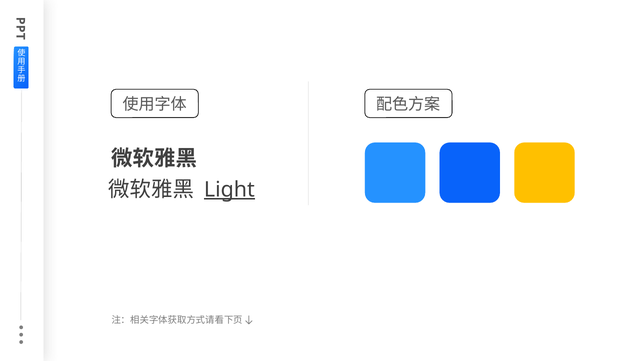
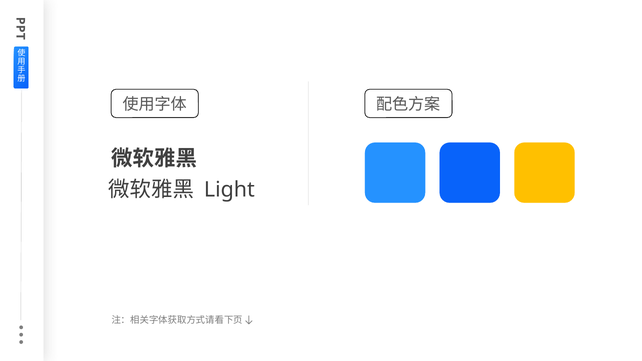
Light underline: present -> none
